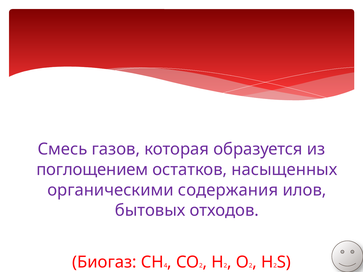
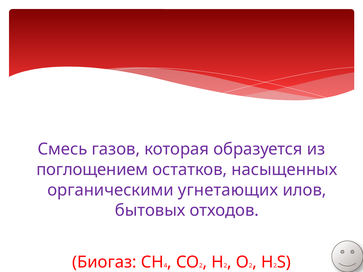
содержания: содержания -> угнетающих
